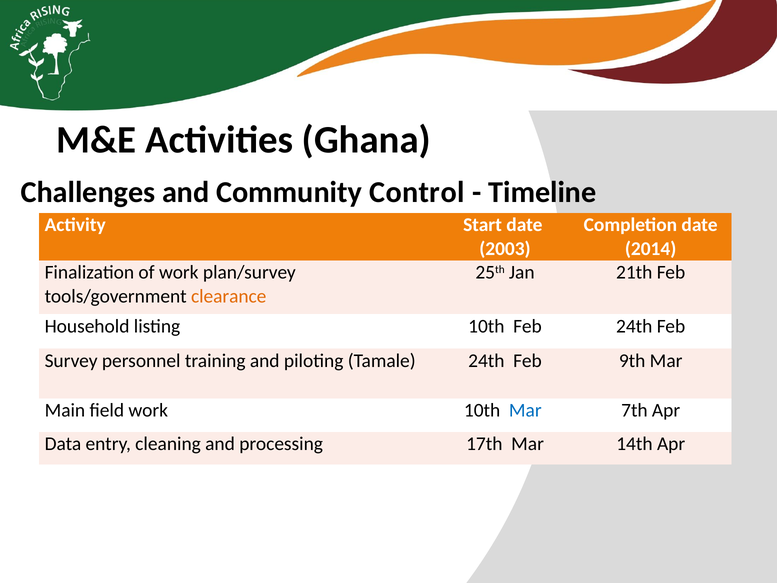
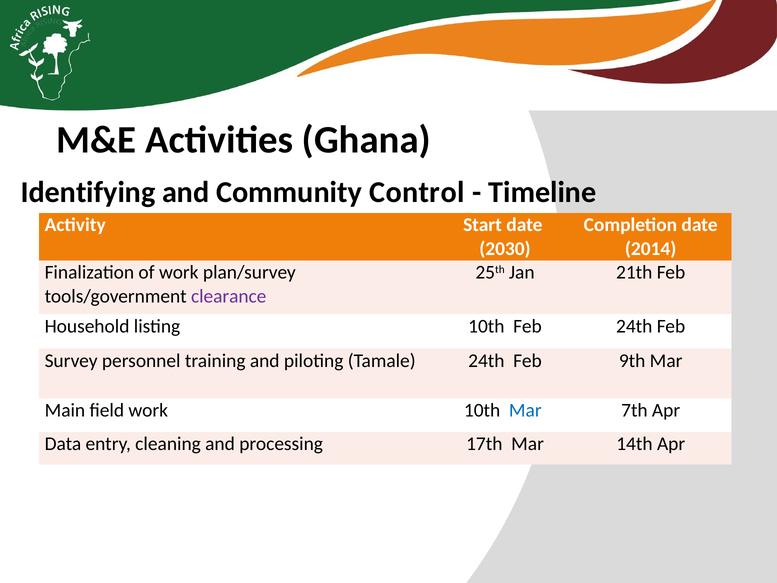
Challenges: Challenges -> Identifying
2003: 2003 -> 2030
clearance colour: orange -> purple
